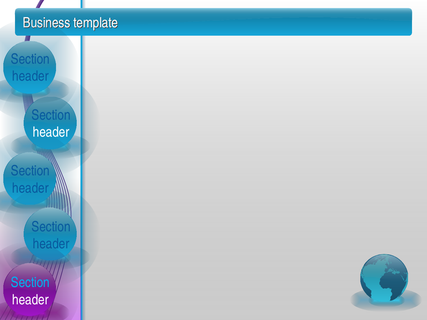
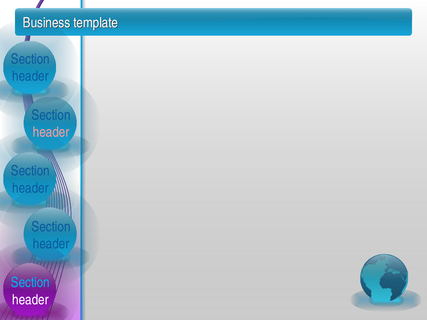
header at (51, 132) colour: white -> pink
